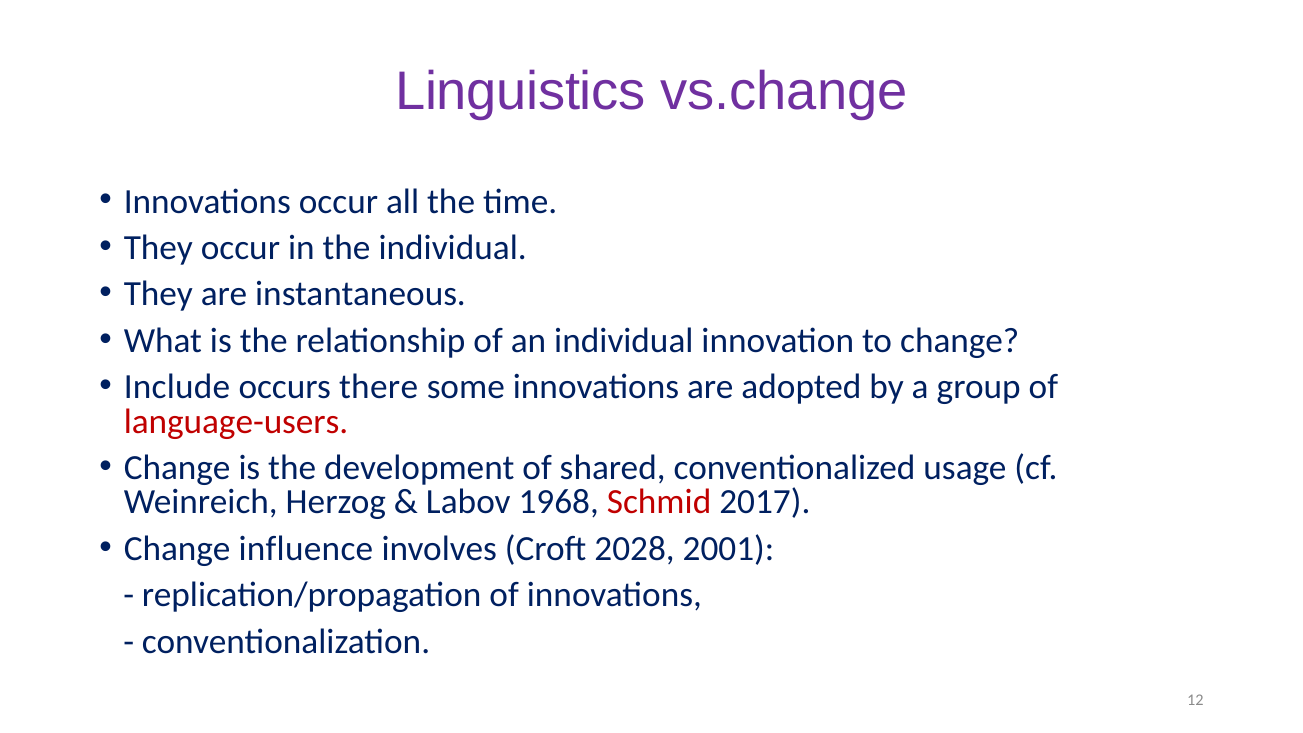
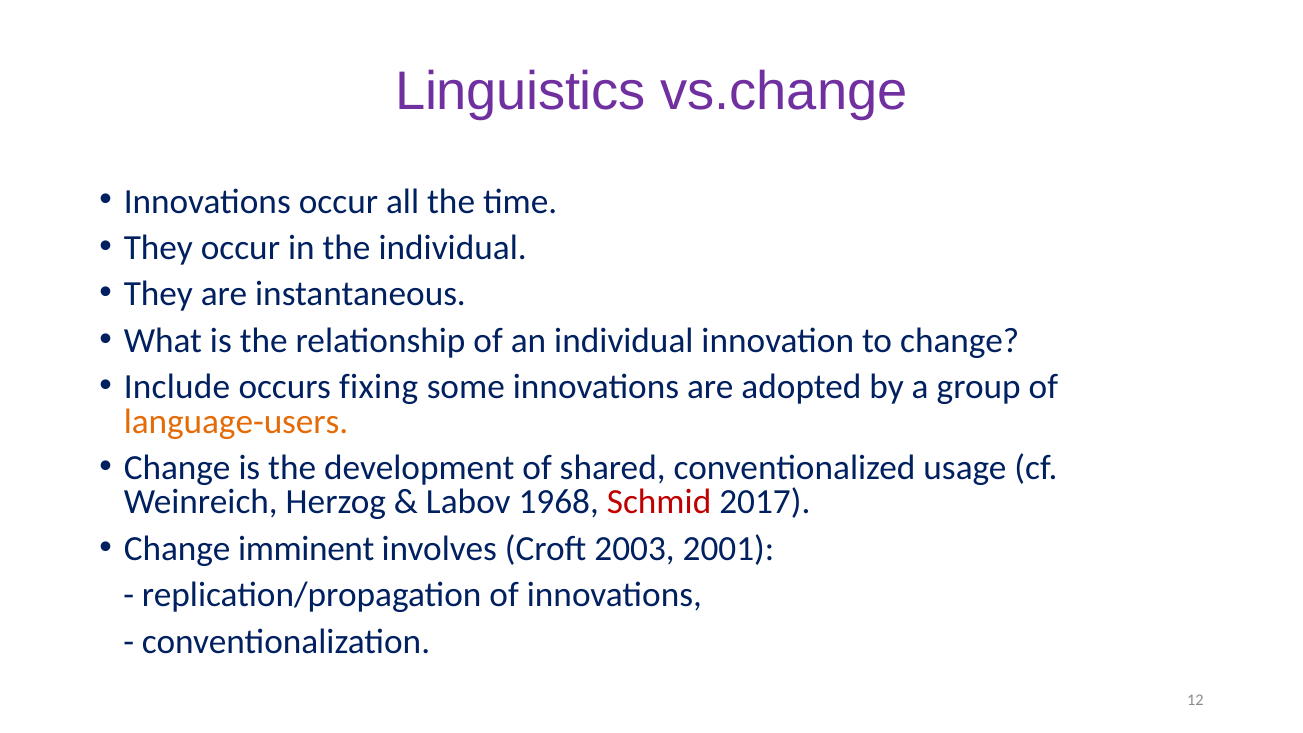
there: there -> fixing
language-users colour: red -> orange
influence: influence -> imminent
2028: 2028 -> 2003
